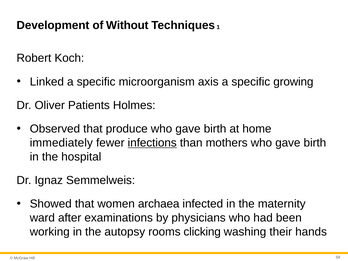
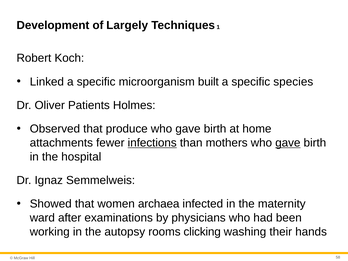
Without: Without -> Largely
axis: axis -> built
growing: growing -> species
immediately: immediately -> attachments
gave at (288, 143) underline: none -> present
